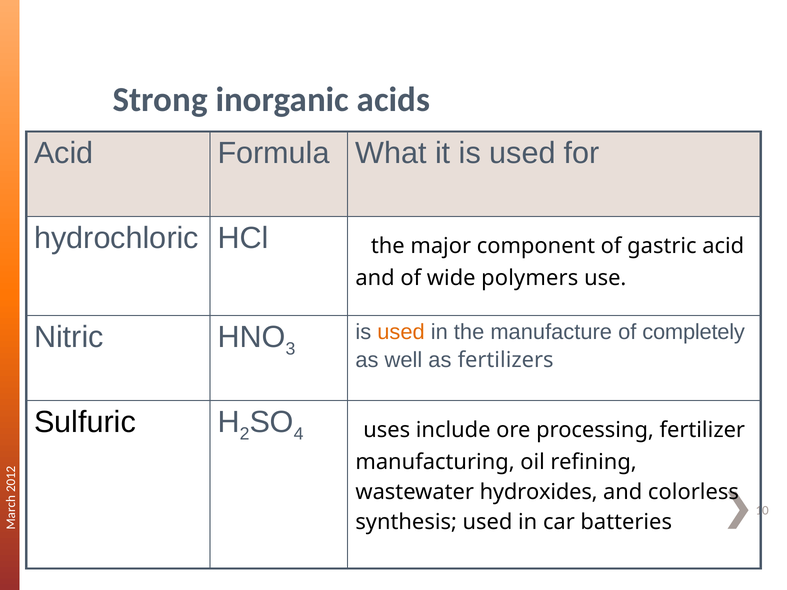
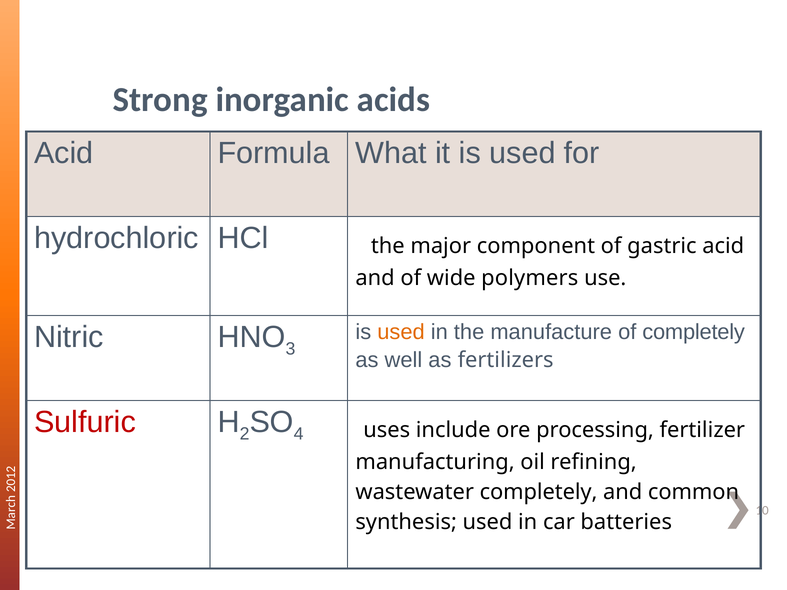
Sulfuric colour: black -> red
wastewater hydroxides: hydroxides -> completely
colorless: colorless -> common
